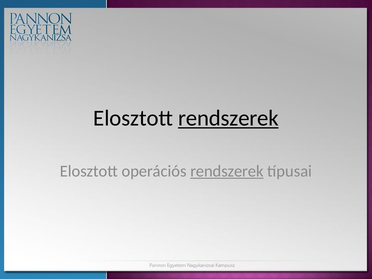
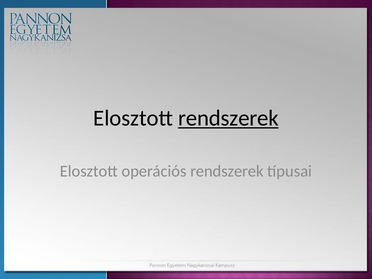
rendszerek at (227, 171) underline: present -> none
